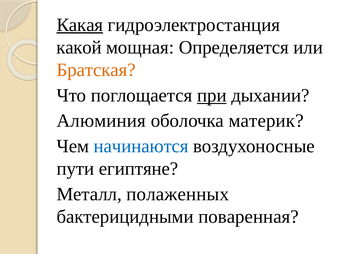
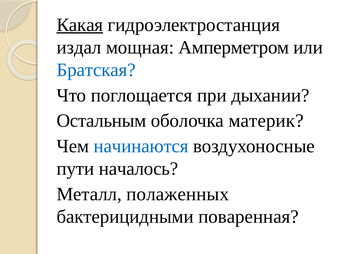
какой: какой -> издал
Определяется: Определяется -> Амперметром
Братская colour: orange -> blue
при underline: present -> none
Алюминия: Алюминия -> Остальным
египтяне: египтяне -> началось
